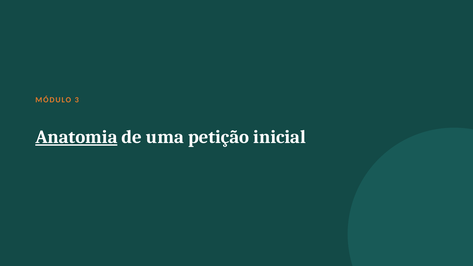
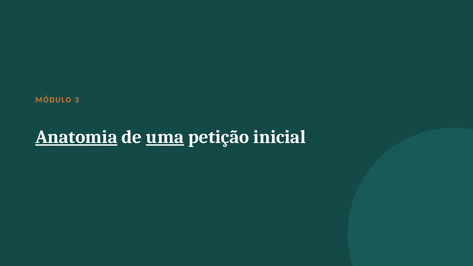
uma underline: none -> present
